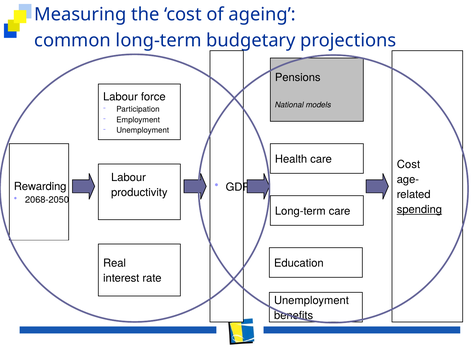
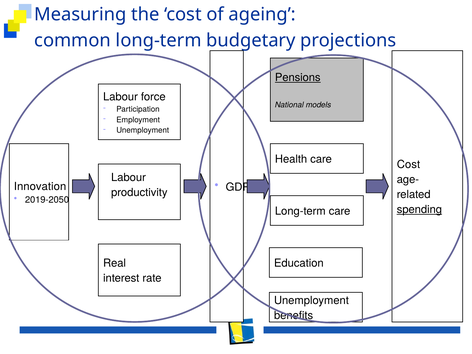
Pensions underline: none -> present
Rewarding: Rewarding -> Innovation
2068-2050: 2068-2050 -> 2019-2050
